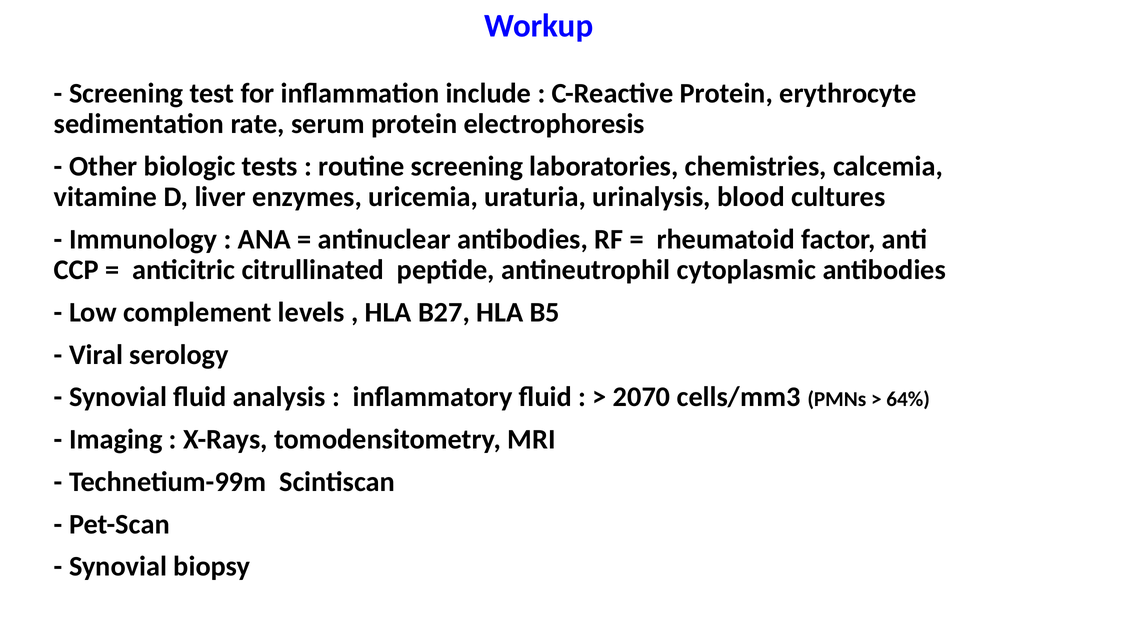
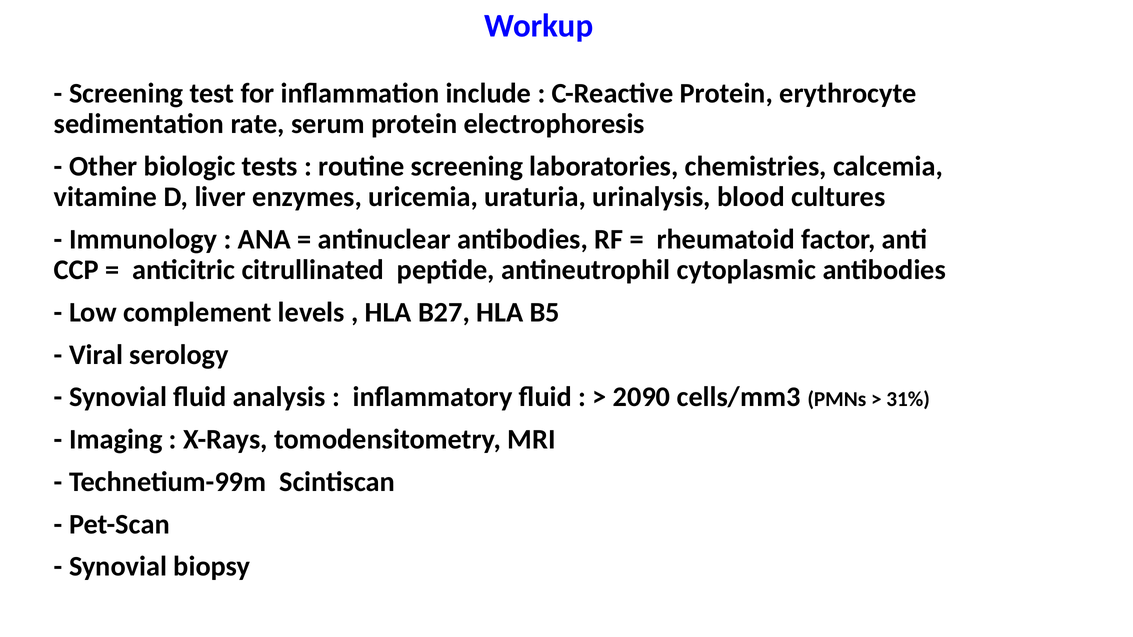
2070: 2070 -> 2090
64%: 64% -> 31%
